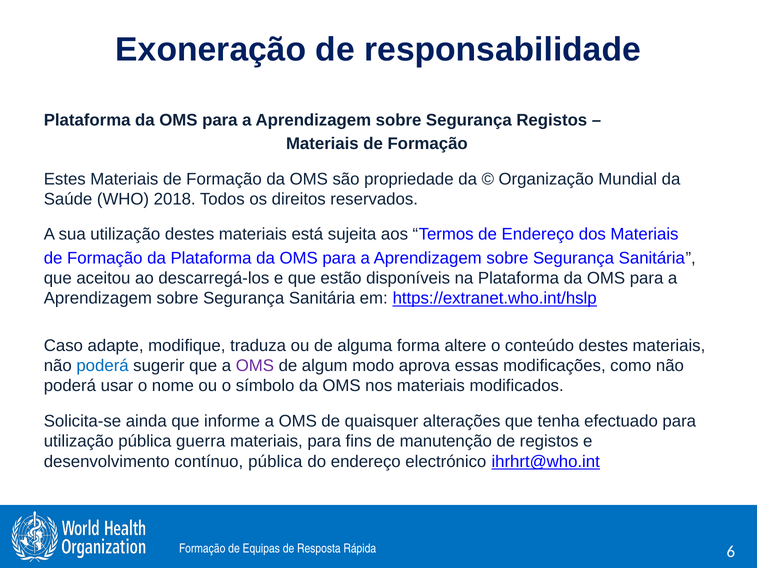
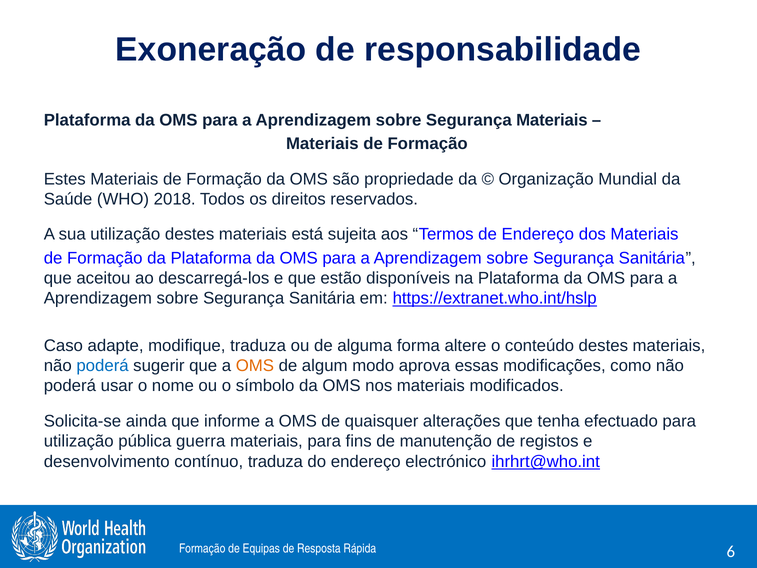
Segurança Registos: Registos -> Materiais
OMS at (255, 366) colour: purple -> orange
contínuo pública: pública -> traduza
